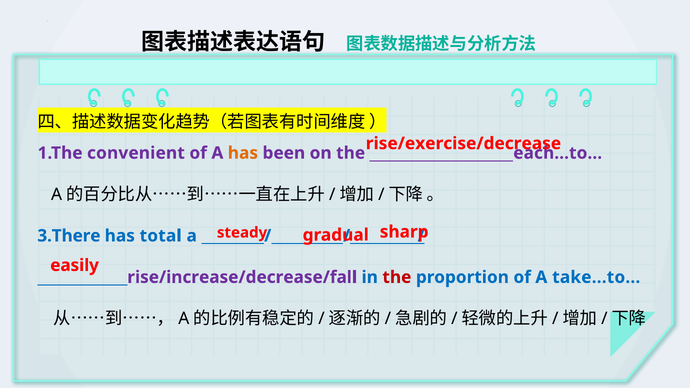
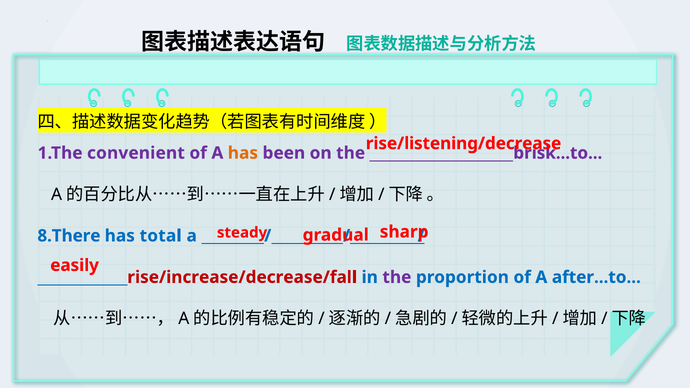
rise/exercise/decrease: rise/exercise/decrease -> rise/listening/decrease
each...to: each...to -> brisk...to
3.There: 3.There -> 8.There
rise/increase/decrease/fall colour: purple -> red
the at (397, 277) colour: red -> purple
take...to: take...to -> after...to
